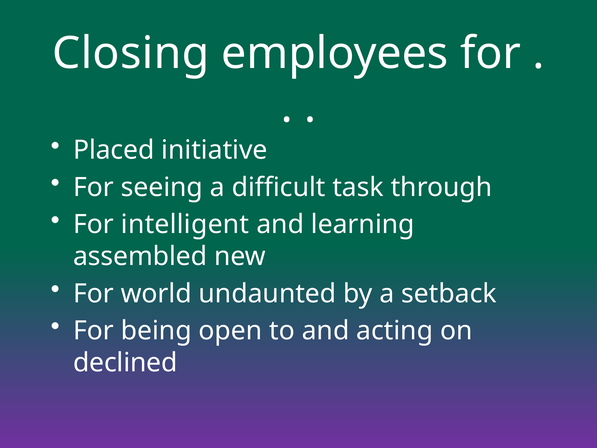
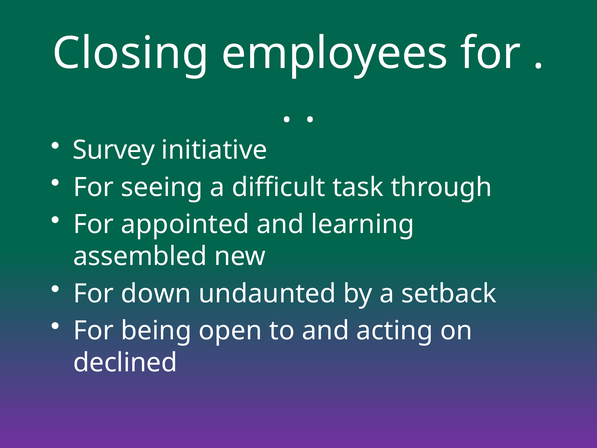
Placed: Placed -> Survey
intelligent: intelligent -> appointed
world: world -> down
